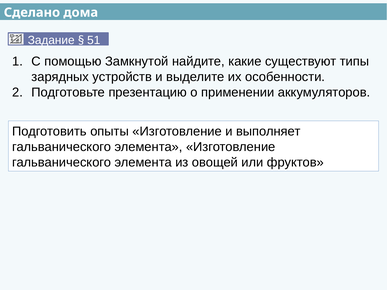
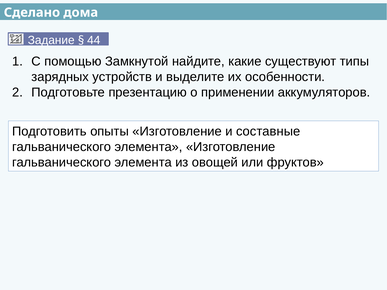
51: 51 -> 44
выполняет: выполняет -> составные
